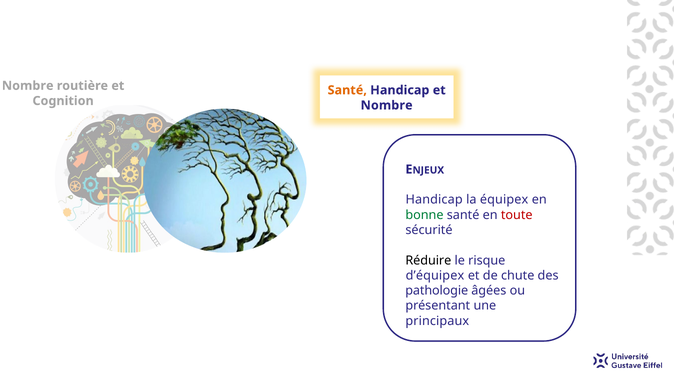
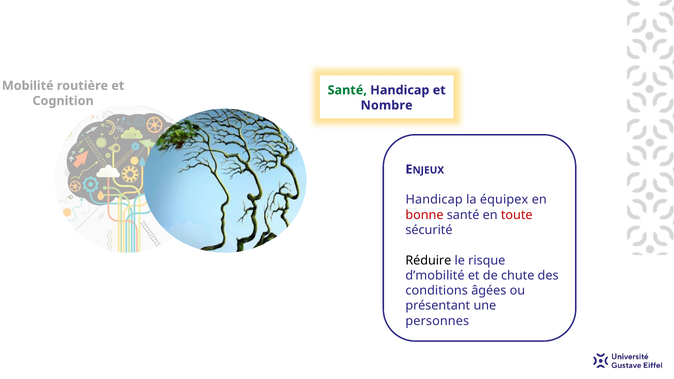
Nombre at (28, 86): Nombre -> Mobilité
Santé at (347, 90) colour: orange -> green
bonne colour: green -> red
d’équipex: d’équipex -> d’mobilité
pathologie: pathologie -> conditions
principaux: principaux -> personnes
